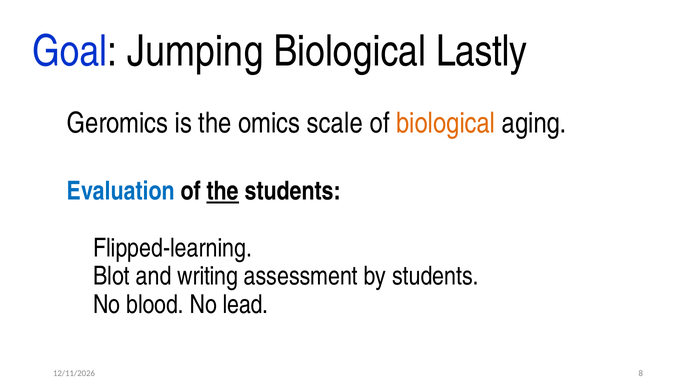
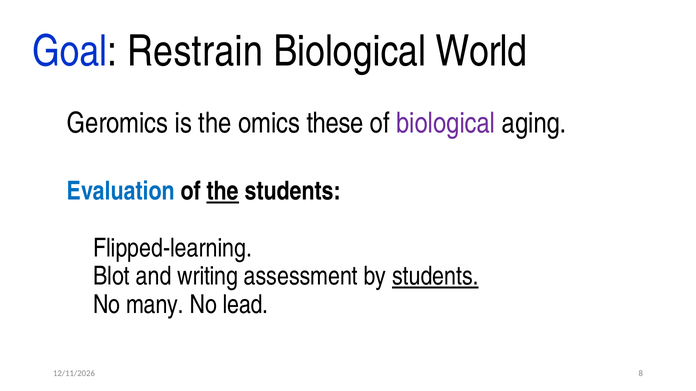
Jumping: Jumping -> Restrain
Lastly: Lastly -> World
scale: scale -> these
biological at (446, 123) colour: orange -> purple
students at (435, 277) underline: none -> present
blood: blood -> many
